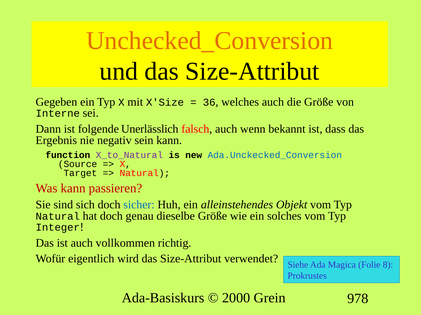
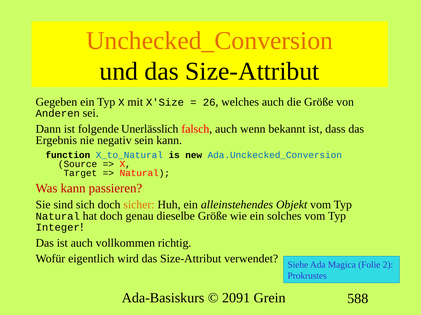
36: 36 -> 26
Interne: Interne -> Anderen
X_to_Natural colour: purple -> blue
sicher colour: blue -> orange
8: 8 -> 2
2000: 2000 -> 2091
978: 978 -> 588
